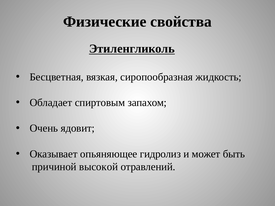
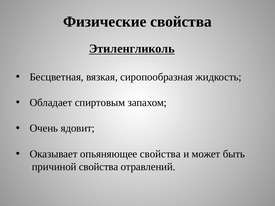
опьяняющее гидролиз: гидролиз -> свойства
причиной высокой: высокой -> свойства
